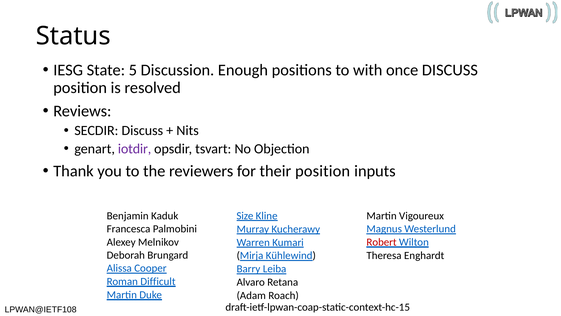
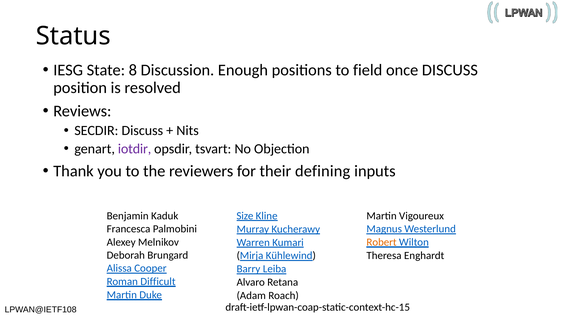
5: 5 -> 8
with: with -> field
their position: position -> defining
Robert colour: red -> orange
